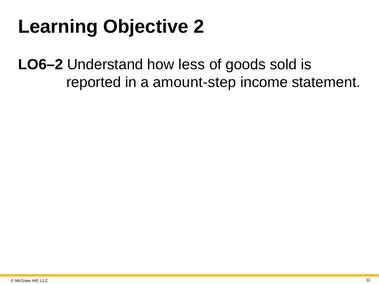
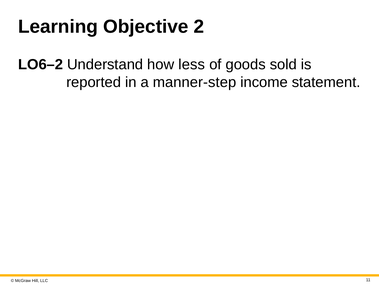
amount-step: amount-step -> manner-step
